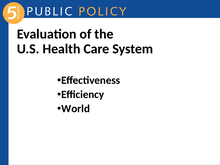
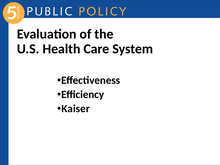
World: World -> Kaiser
